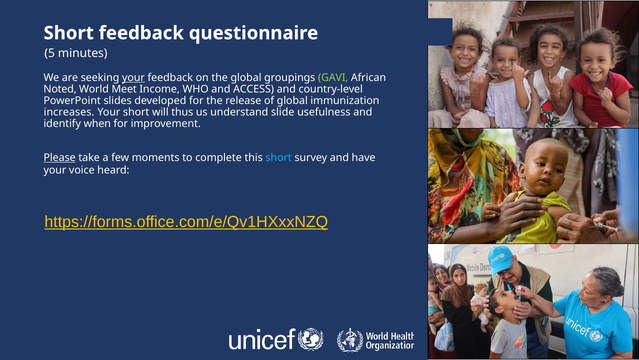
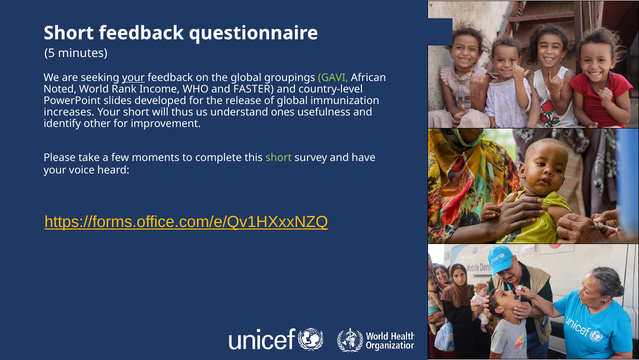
Meet: Meet -> Rank
ACCESS: ACCESS -> FASTER
slide: slide -> ones
when: when -> other
Please underline: present -> none
short at (279, 157) colour: light blue -> light green
